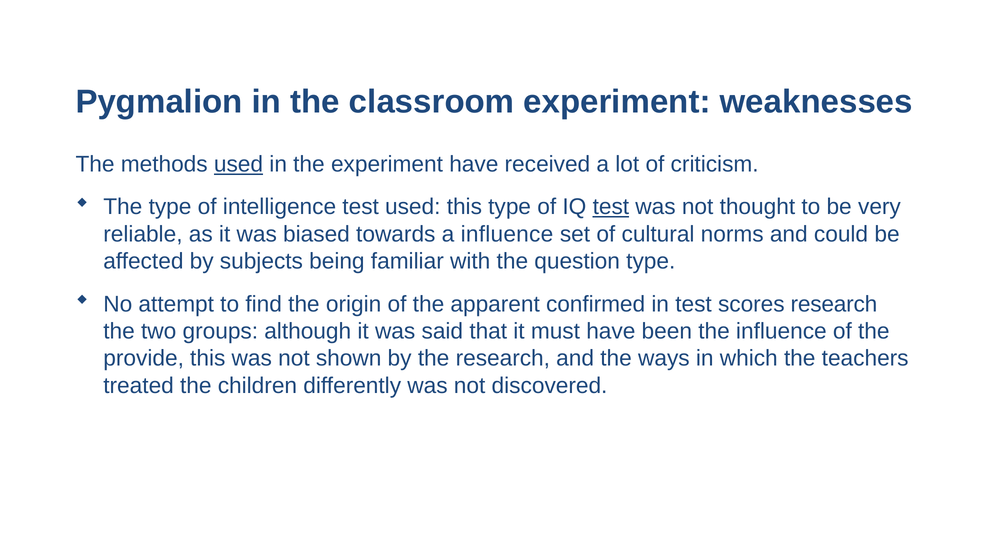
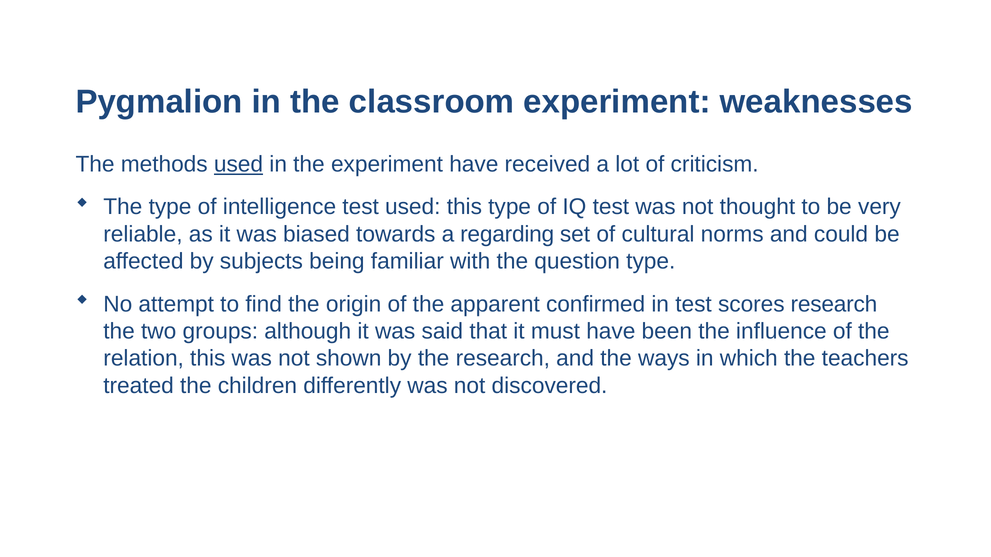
test at (611, 207) underline: present -> none
a influence: influence -> regarding
provide: provide -> relation
